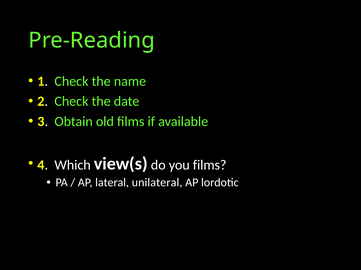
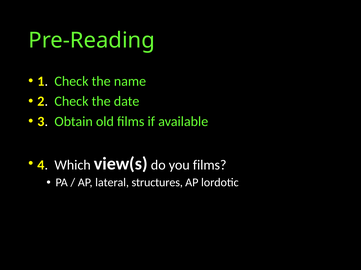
unilateral: unilateral -> structures
